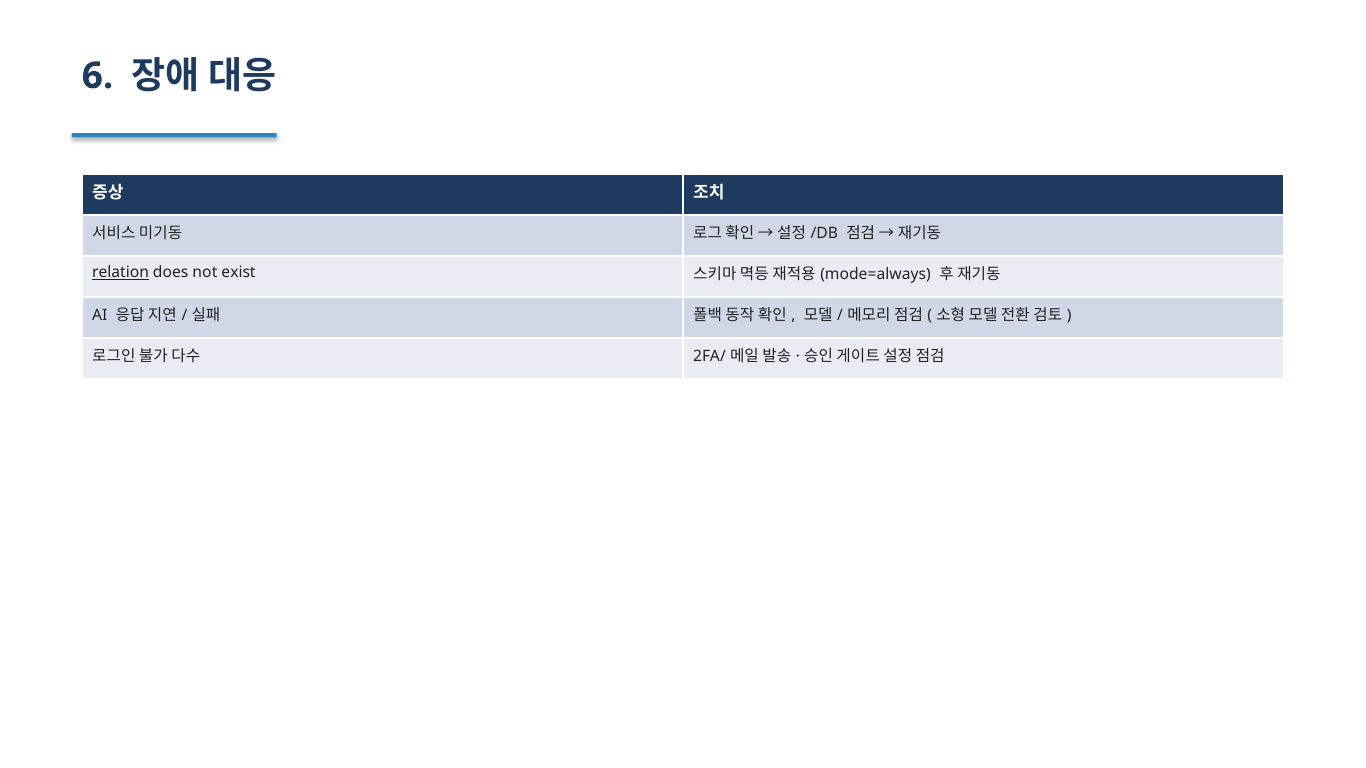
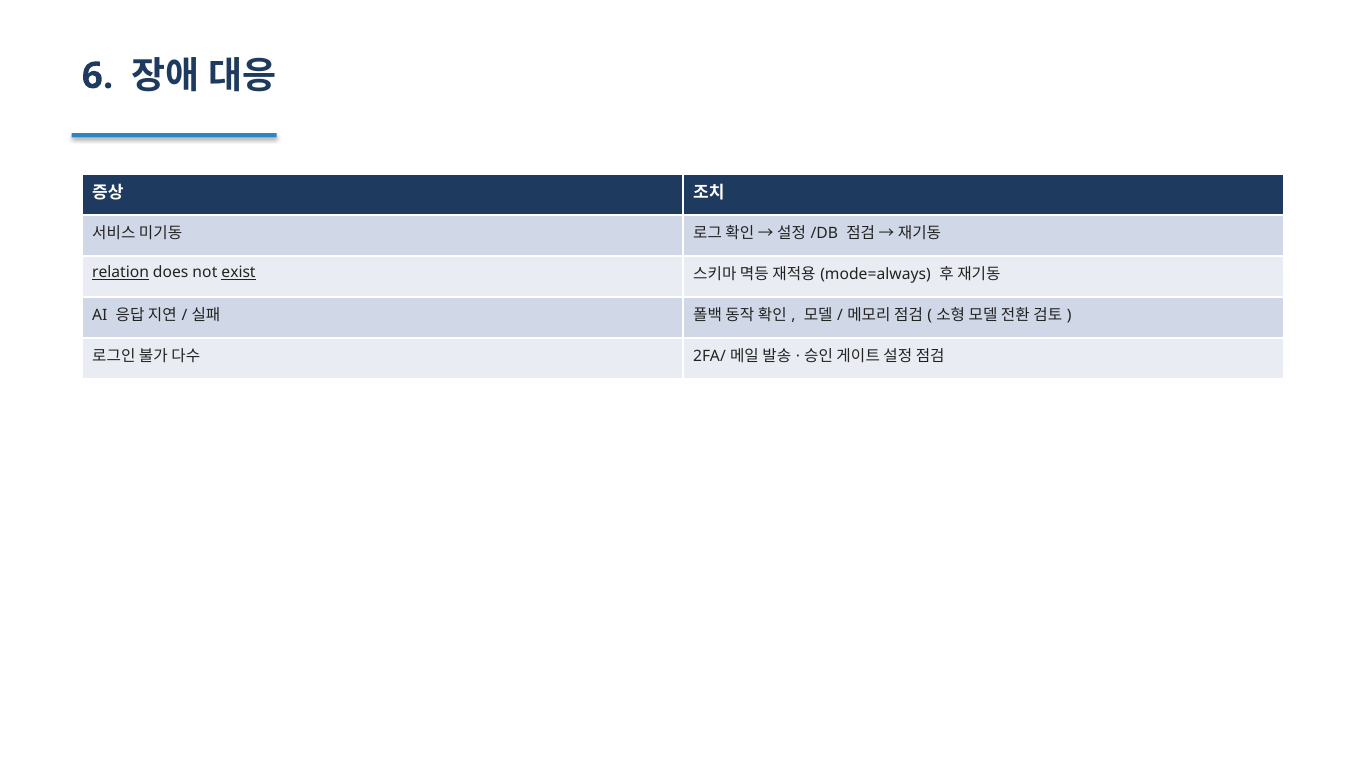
exist underline: none -> present
